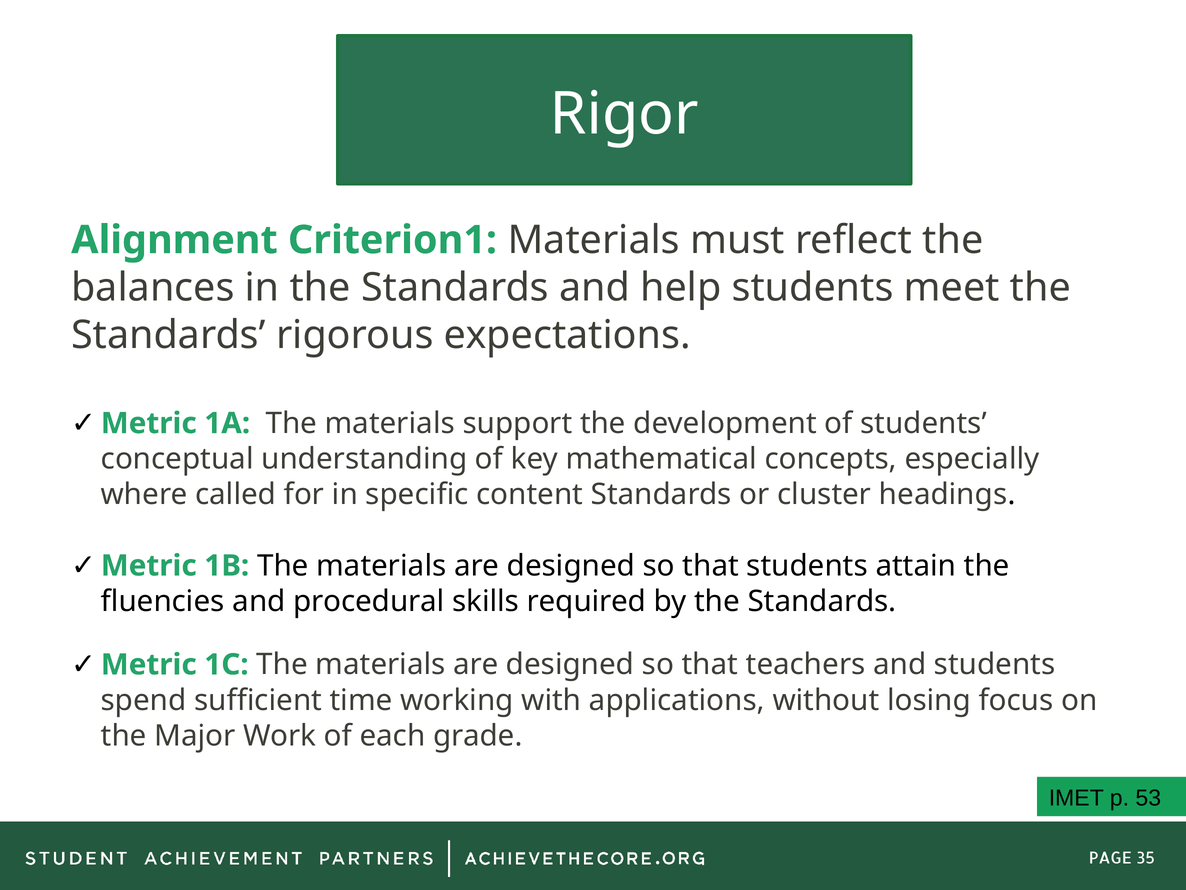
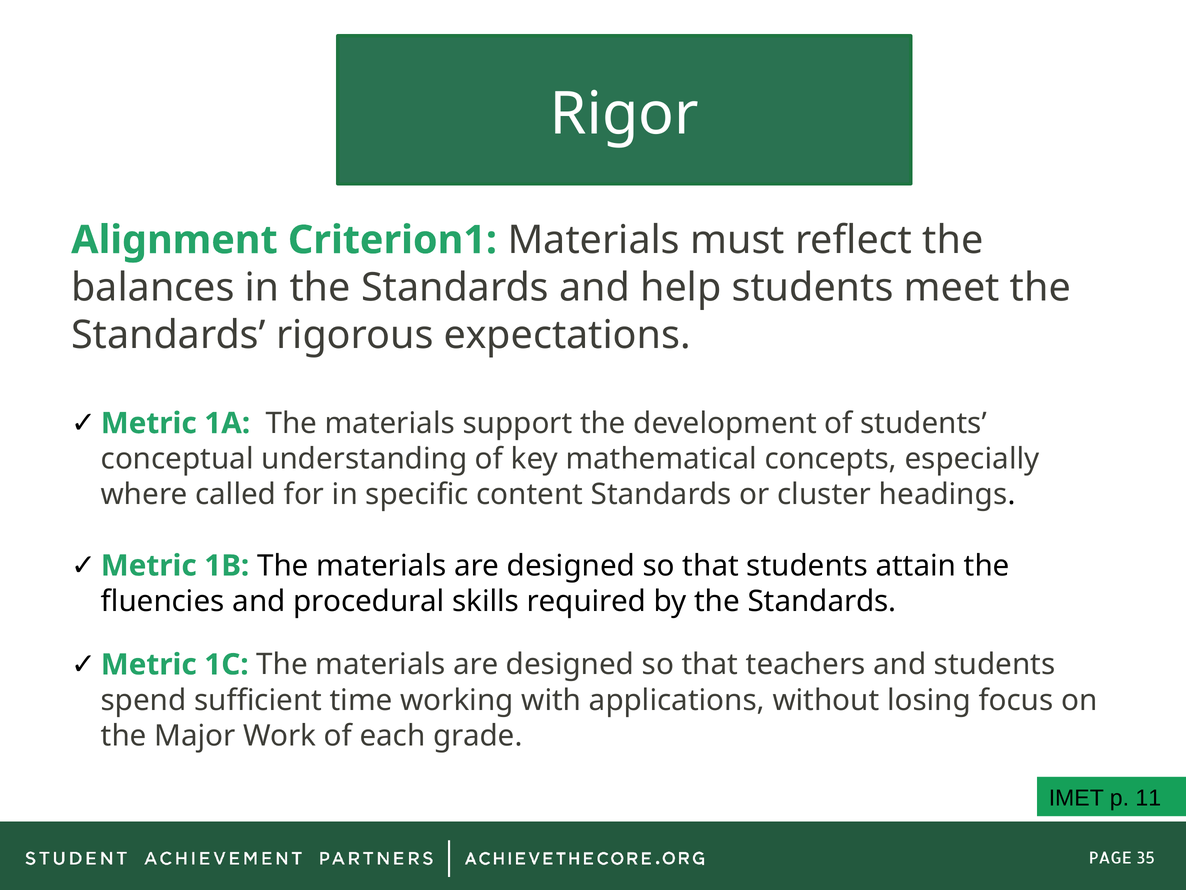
53: 53 -> 11
